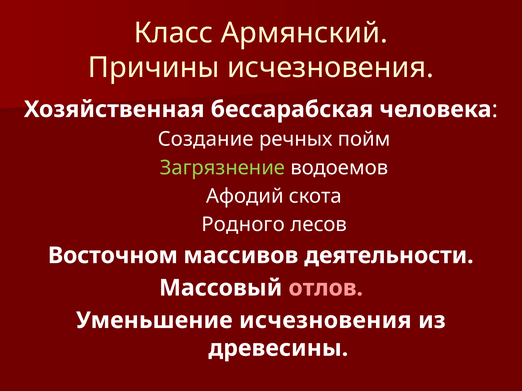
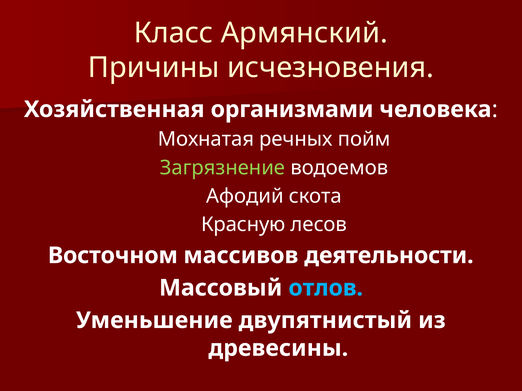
бессарабская: бессарабская -> организмами
Создание: Создание -> Мохнатая
Родного: Родного -> Красную
отлов colour: pink -> light blue
Уменьшение исчезновения: исчезновения -> двупятнистый
